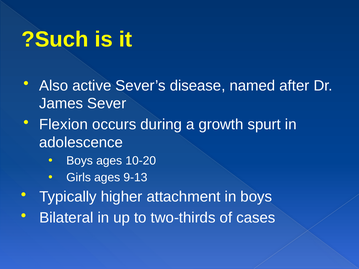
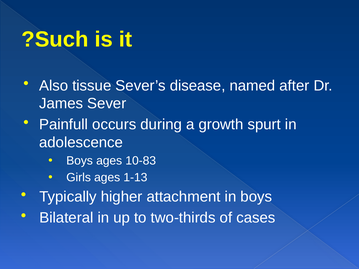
active: active -> tissue
Flexion: Flexion -> Painfull
10-20: 10-20 -> 10-83
9-13: 9-13 -> 1-13
